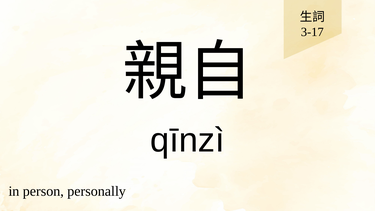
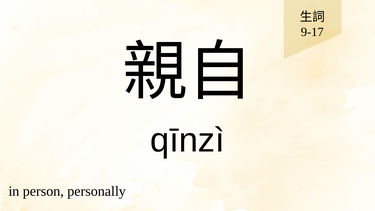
3-17: 3-17 -> 9-17
